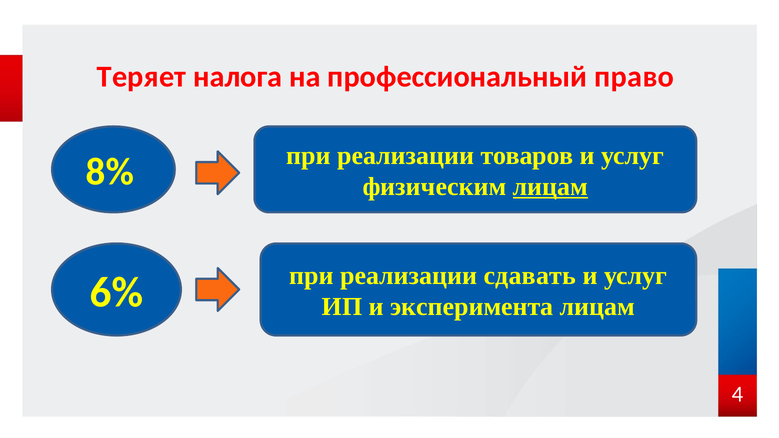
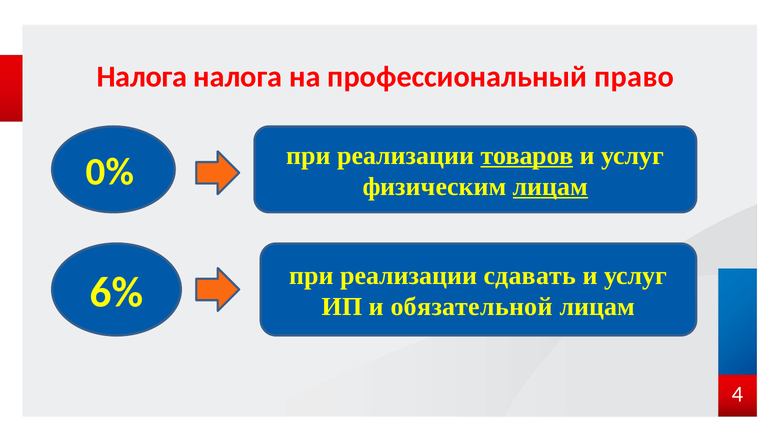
Теряет at (142, 77): Теряет -> Налога
8%: 8% -> 0%
товаров underline: none -> present
эксперимента: эксперимента -> обязательной
